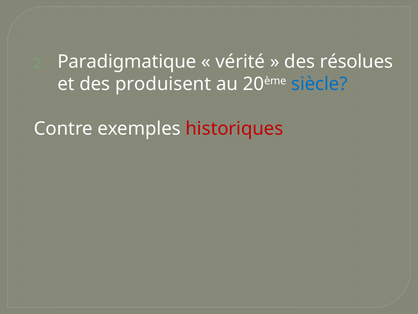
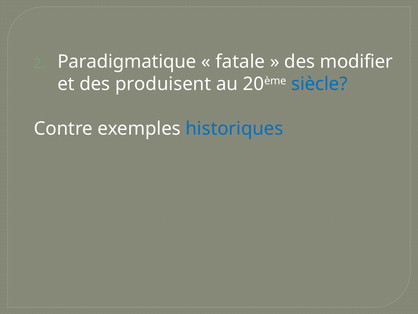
vérité: vérité -> fatale
résolues: résolues -> modifier
historiques colour: red -> blue
